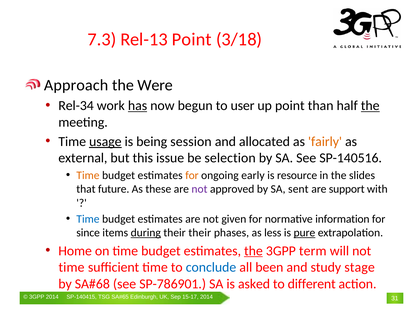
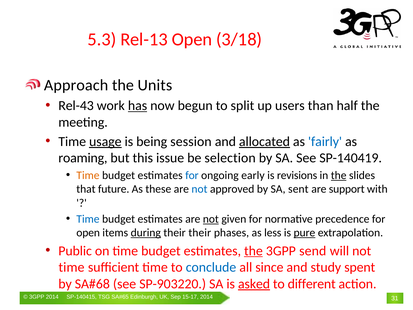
7.3: 7.3 -> 5.3
Rel-13 Point: Point -> Open
Were: Were -> Units
Rel-34: Rel-34 -> Rel-43
user: user -> split
up point: point -> users
the at (370, 106) underline: present -> none
allocated underline: none -> present
fairly colour: orange -> blue
external: external -> roaming
SP-140516: SP-140516 -> SP-140419
for at (192, 175) colour: orange -> blue
resource: resource -> revisions
the at (339, 175) underline: none -> present
not at (199, 189) colour: purple -> blue
not at (211, 219) underline: none -> present
information: information -> precedence
since at (88, 233): since -> open
Home: Home -> Public
term: term -> send
been: been -> since
stage: stage -> spent
SP-786901: SP-786901 -> SP-903220
asked underline: none -> present
